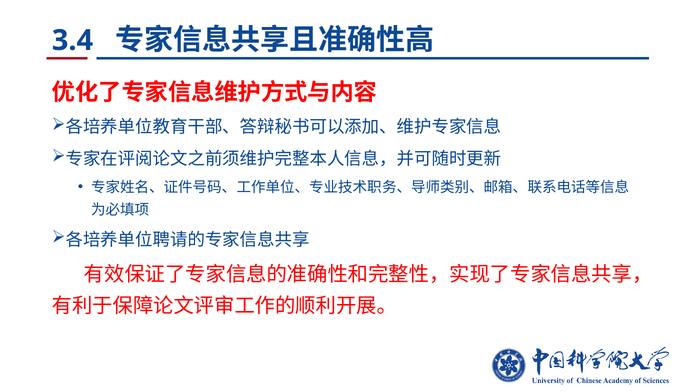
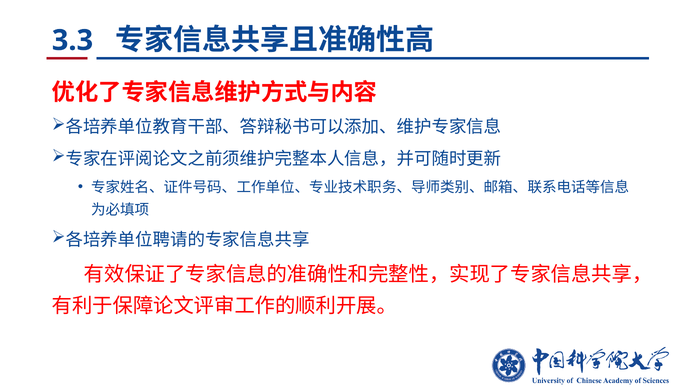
3.4: 3.4 -> 3.3
